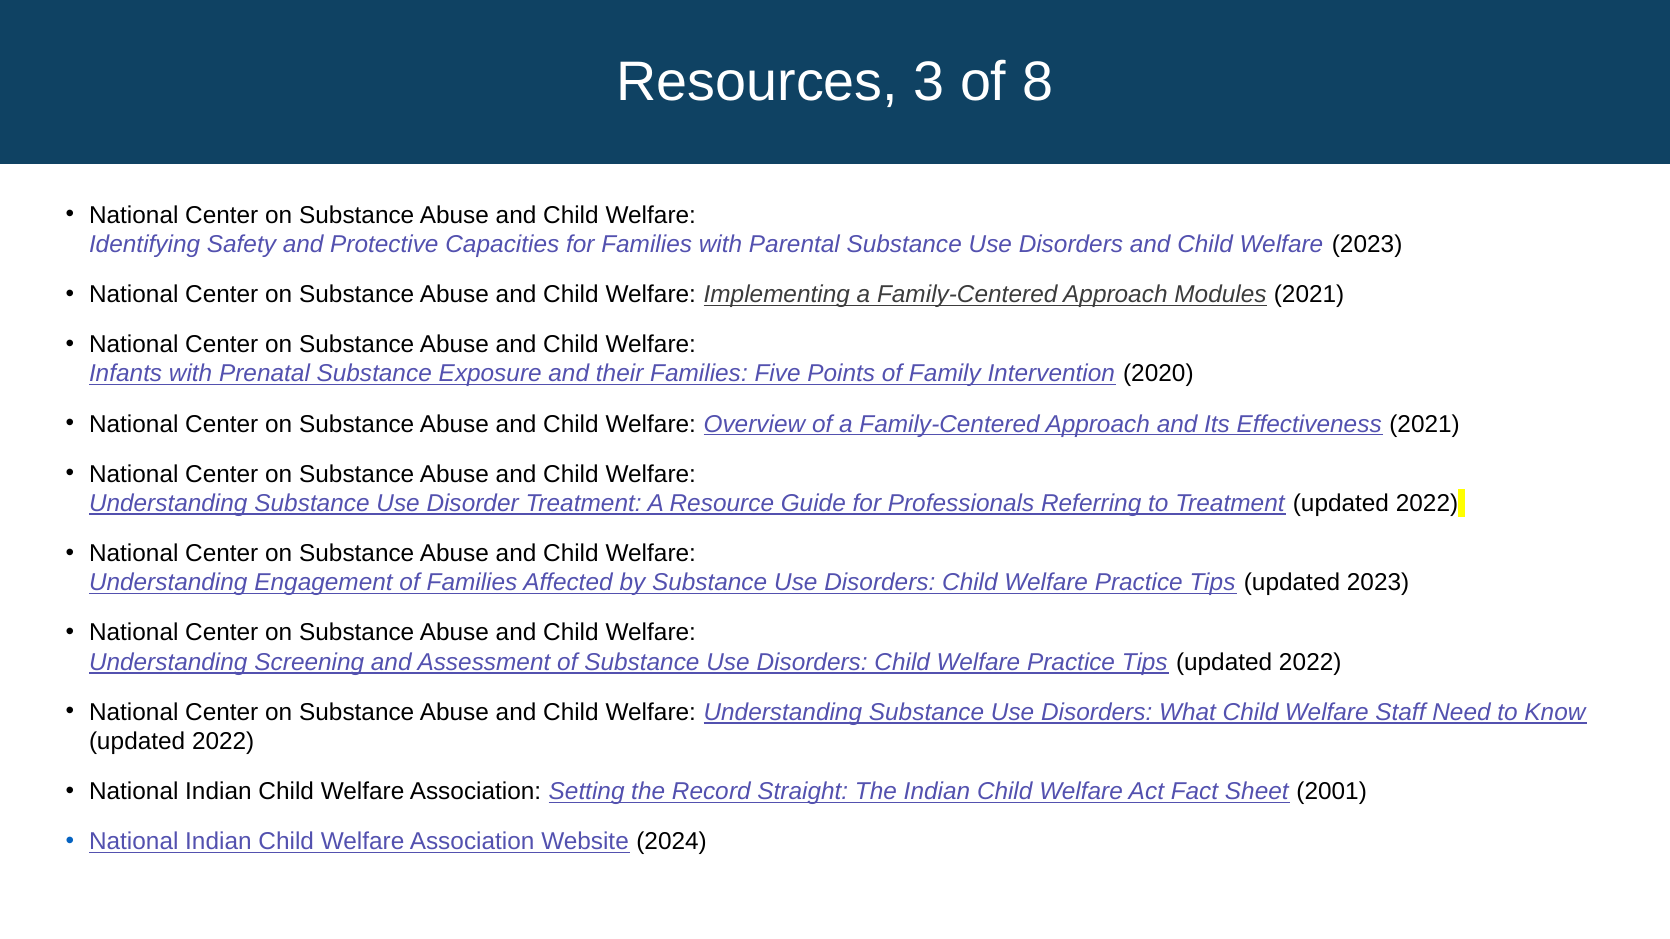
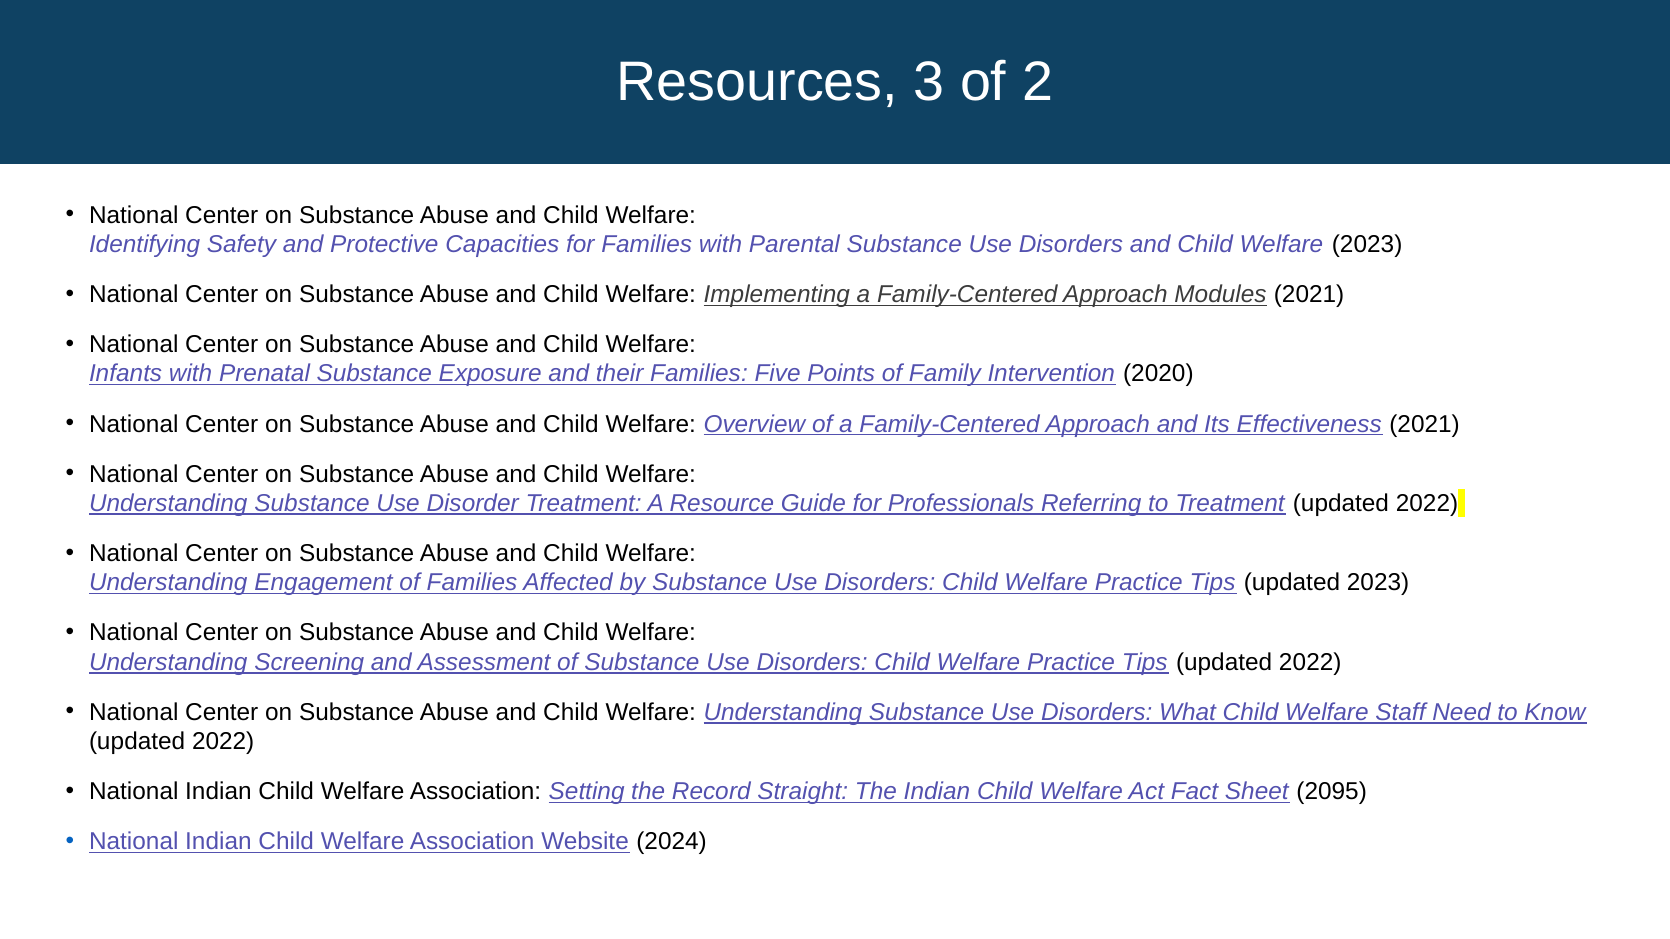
8: 8 -> 2
2001: 2001 -> 2095
